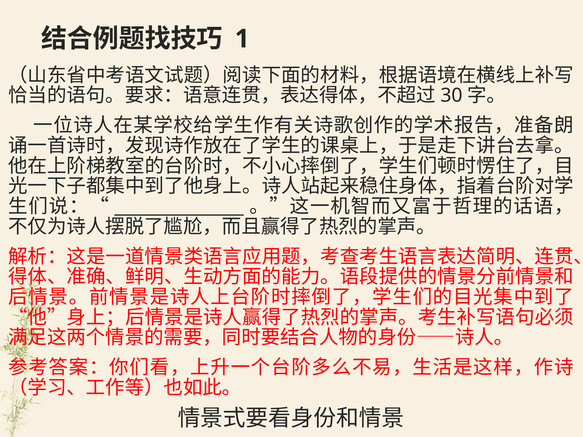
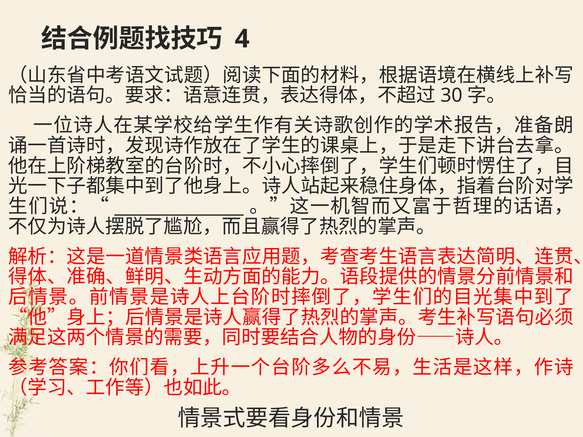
1: 1 -> 4
